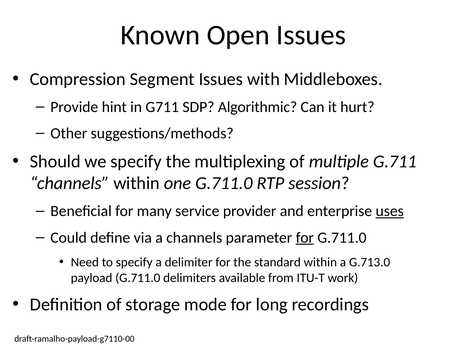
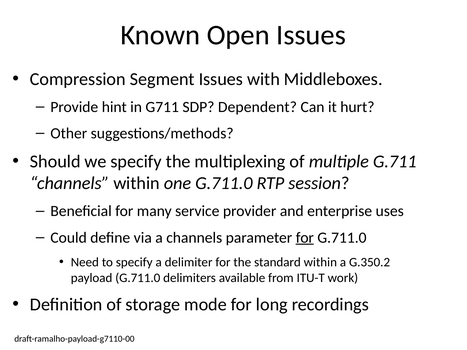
Algorithmic: Algorithmic -> Dependent
uses underline: present -> none
G.713.0: G.713.0 -> G.350.2
